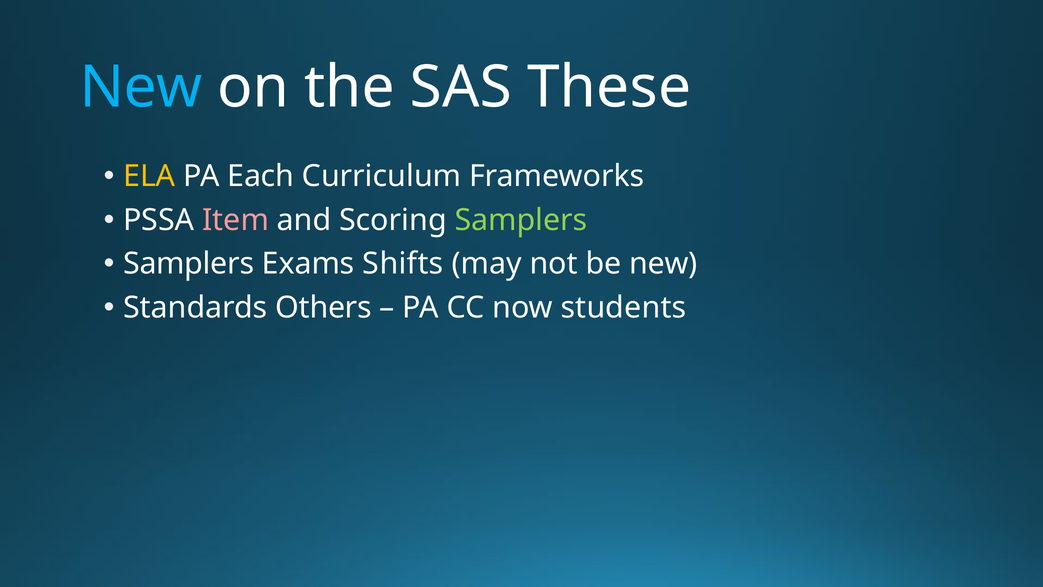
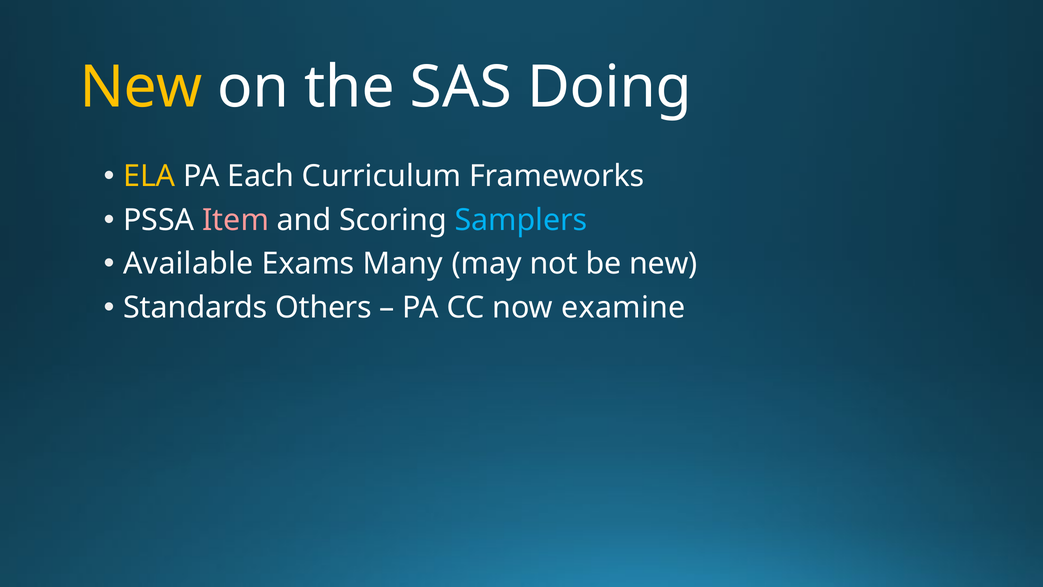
New at (141, 88) colour: light blue -> yellow
These: These -> Doing
Samplers at (521, 220) colour: light green -> light blue
Samplers at (189, 264): Samplers -> Available
Shifts: Shifts -> Many
students: students -> examine
